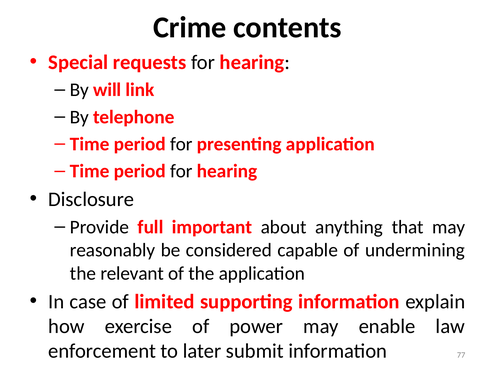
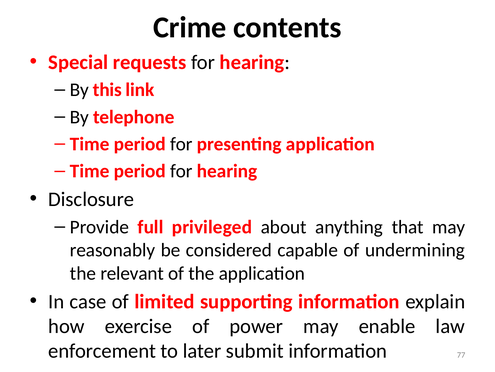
will: will -> this
important: important -> privileged
